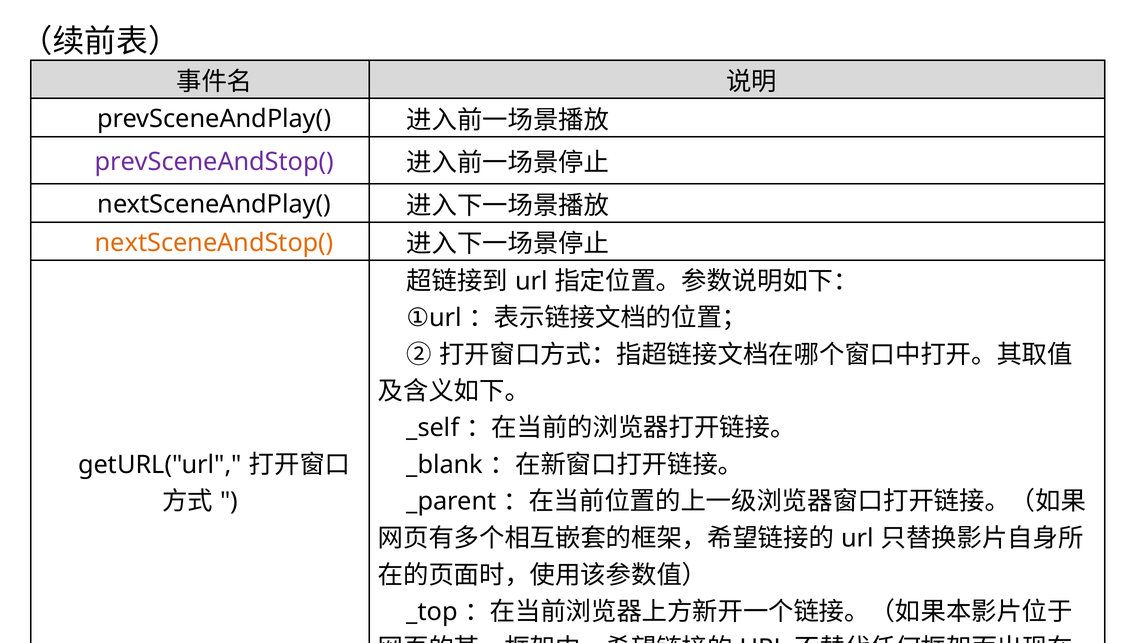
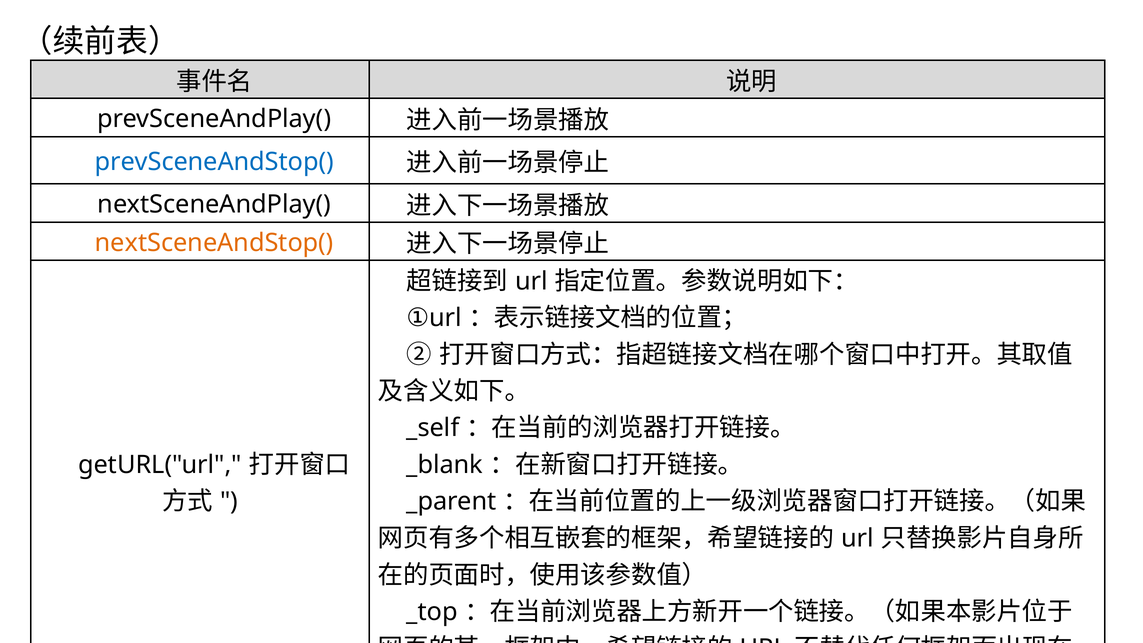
prevSceneAndStop( colour: purple -> blue
